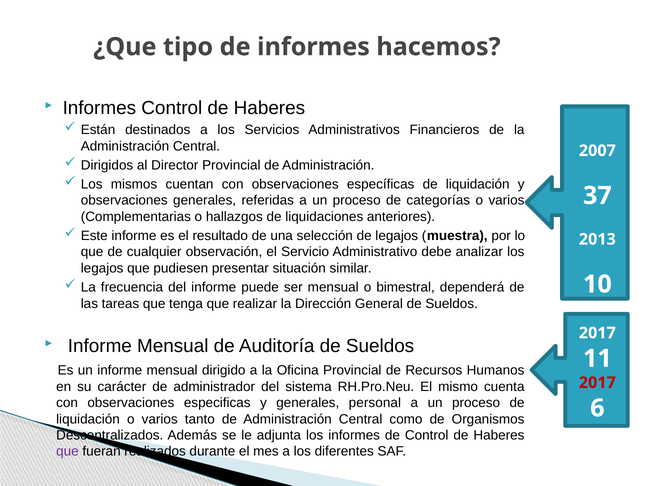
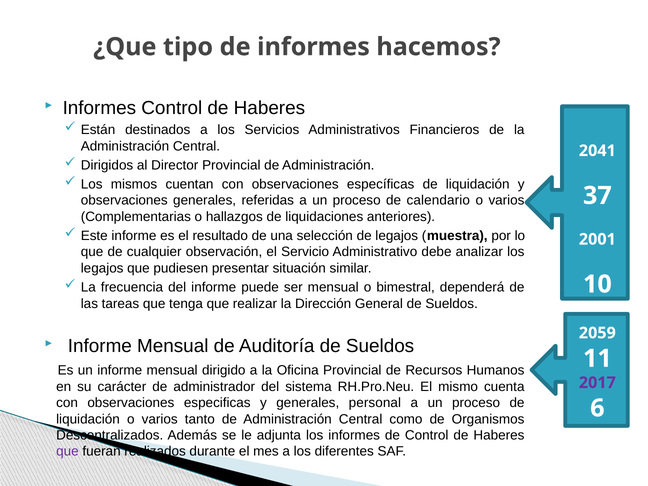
2007: 2007 -> 2041
categorías: categorías -> calendario
2013: 2013 -> 2001
2017 at (597, 333): 2017 -> 2059
2017 at (597, 383) colour: red -> purple
